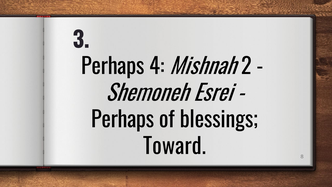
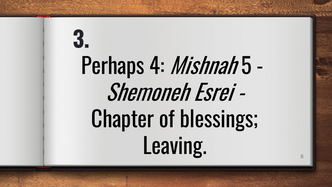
2: 2 -> 5
Perhaps at (123, 120): Perhaps -> Chapter
Toward: Toward -> Leaving
